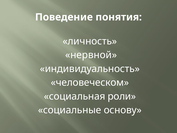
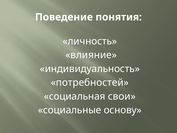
нервной: нервной -> влияние
человеческом: человеческом -> потребностей
роли: роли -> свои
